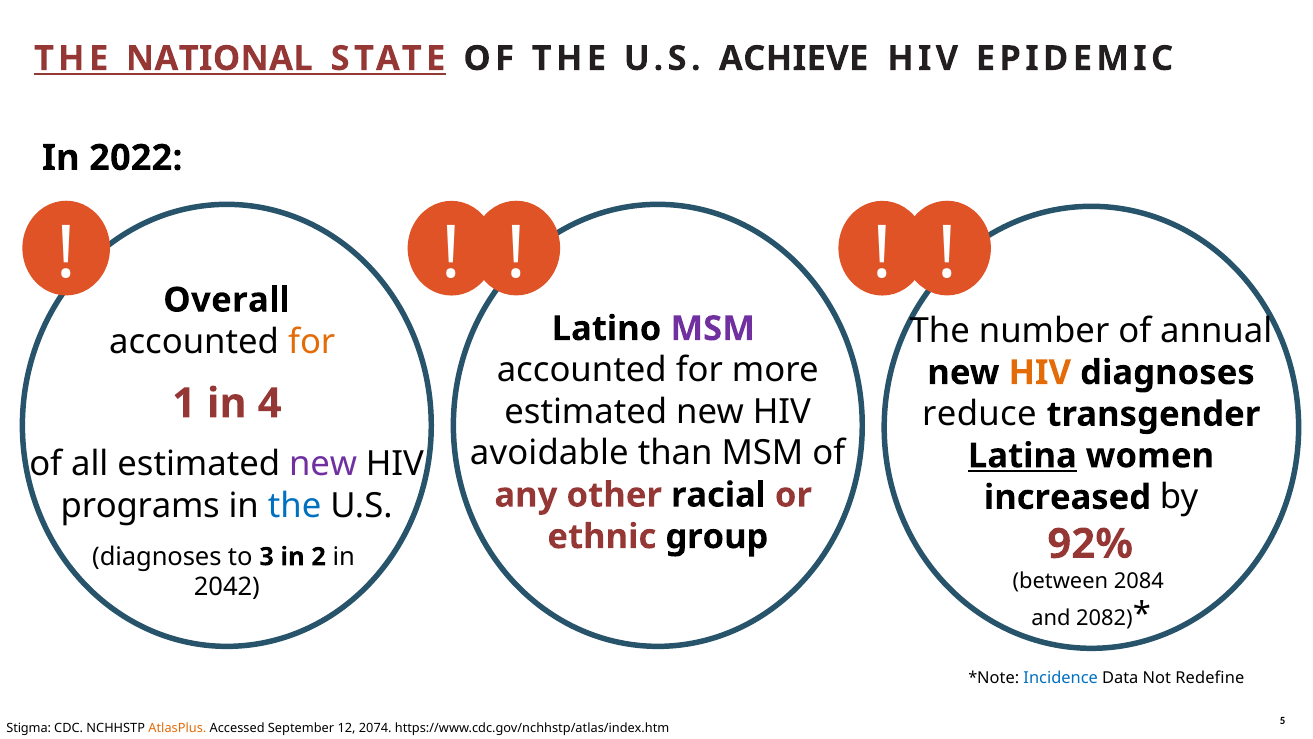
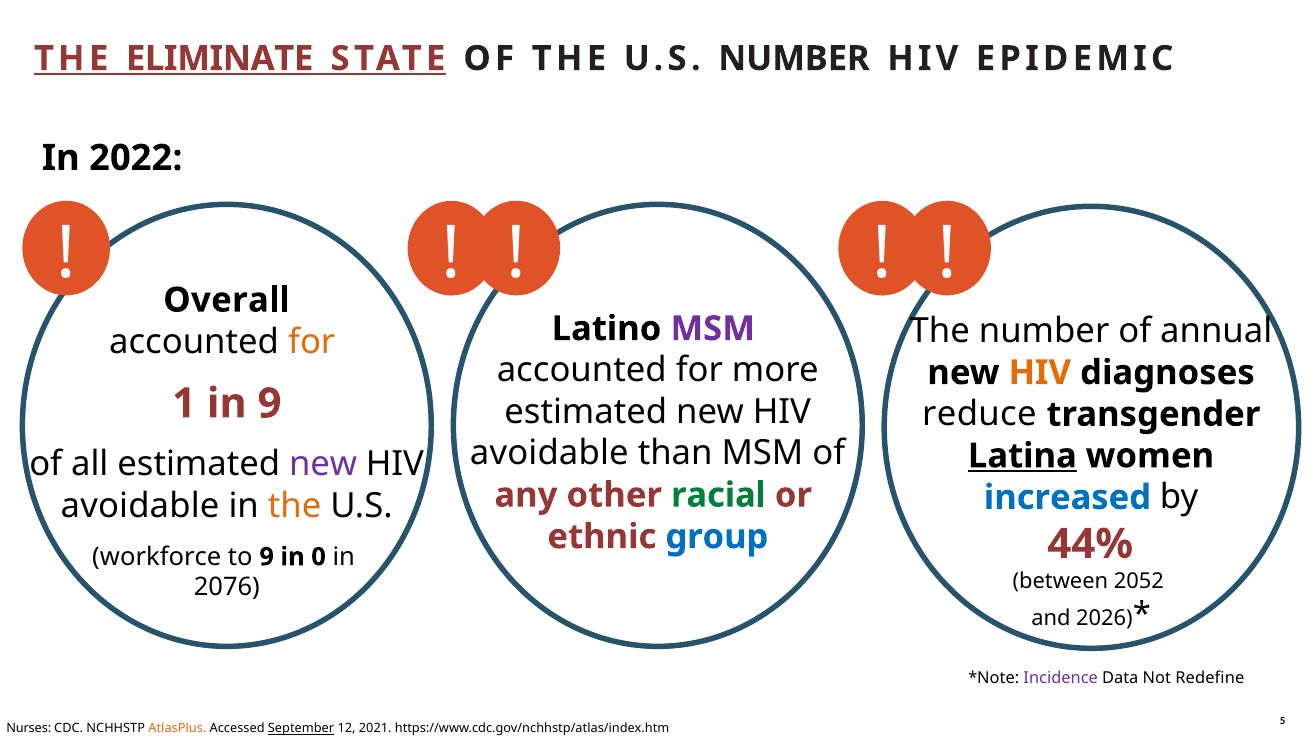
NATIONAL: NATIONAL -> ELIMINATE
U.S ACHIEVE: ACHIEVE -> NUMBER
in 4: 4 -> 9
racial colour: black -> green
increased colour: black -> blue
programs at (140, 506): programs -> avoidable
the at (295, 506) colour: blue -> orange
group colour: black -> blue
92%: 92% -> 44%
diagnoses at (157, 557): diagnoses -> workforce
to 3: 3 -> 9
2: 2 -> 0
2084: 2084 -> 2052
2042: 2042 -> 2076
2082: 2082 -> 2026
Incidence colour: blue -> purple
Stigma: Stigma -> Nurses
September underline: none -> present
2074: 2074 -> 2021
